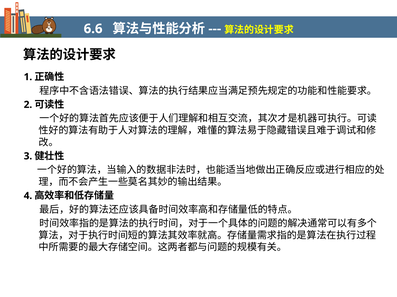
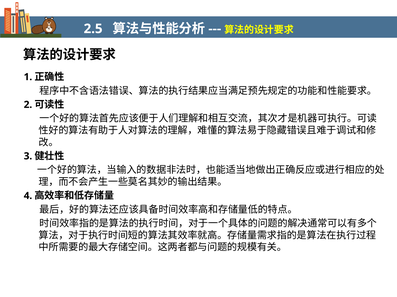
6.6: 6.6 -> 2.5
